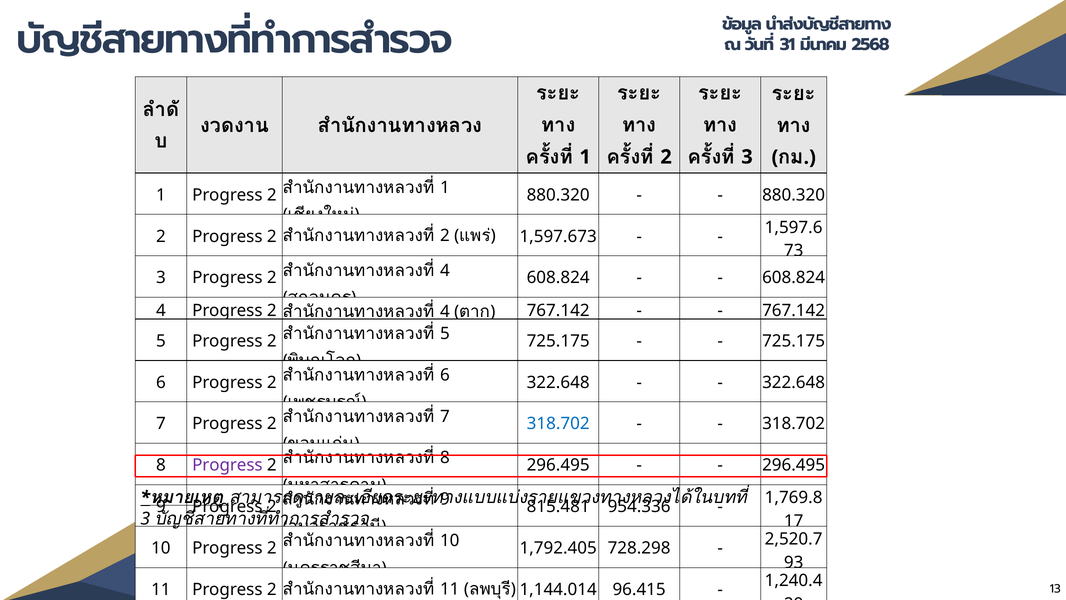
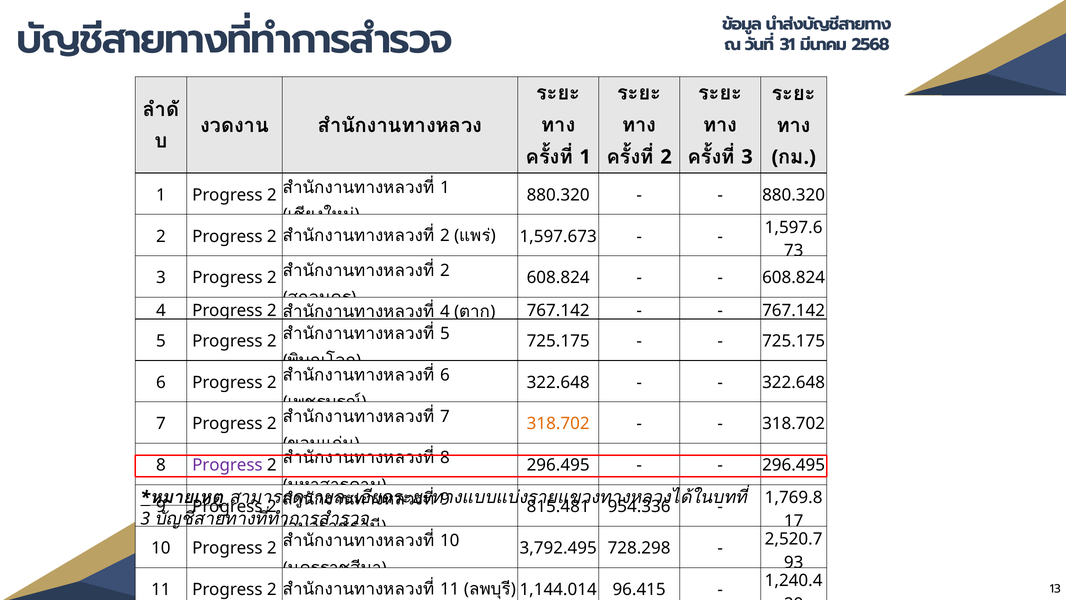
4 at (445, 270): 4 -> 2
318.702 at (558, 424) colour: blue -> orange
1,792.405: 1,792.405 -> 3,792.495
